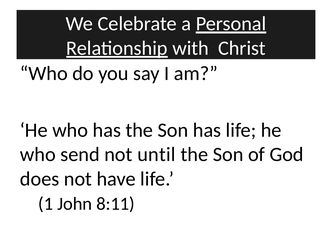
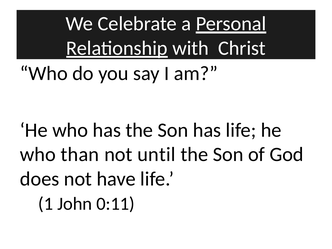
send: send -> than
8:11: 8:11 -> 0:11
